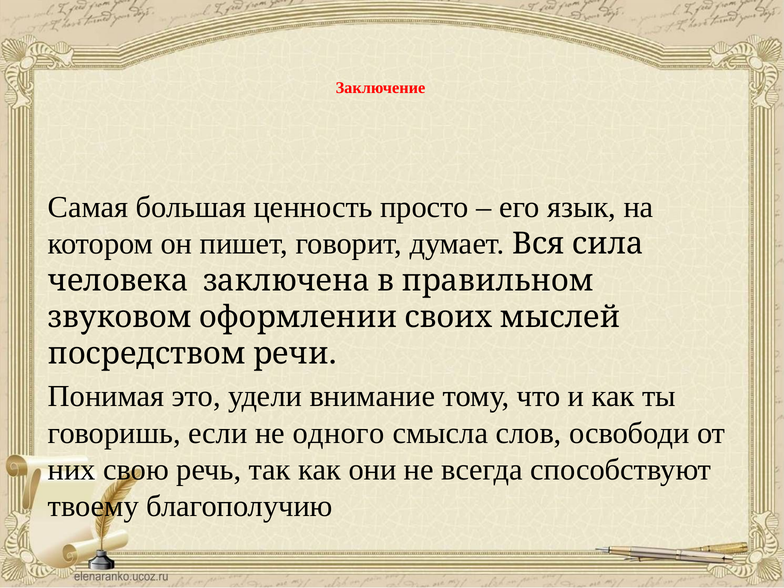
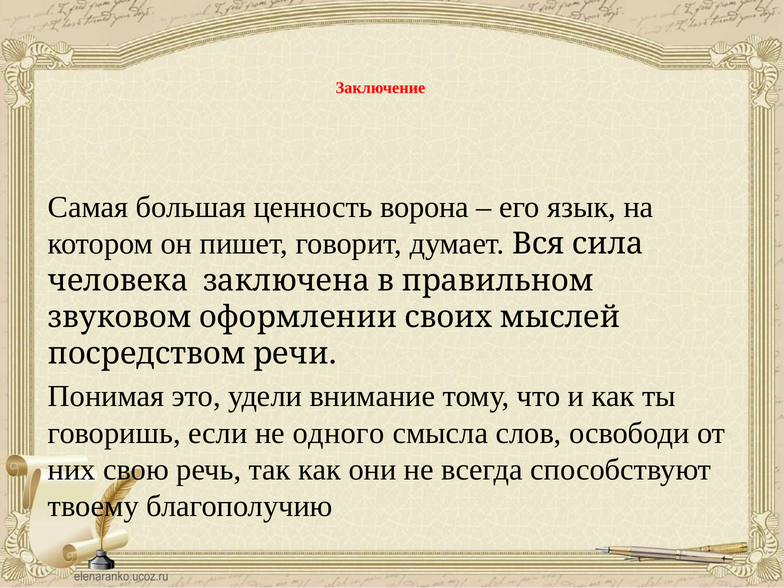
просто: просто -> ворона
